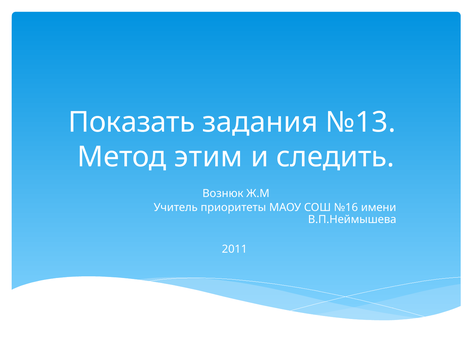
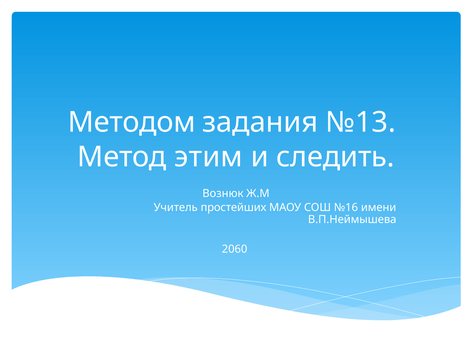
Показать: Показать -> Методом
приоритеты: приоритеты -> простейших
2011: 2011 -> 2060
